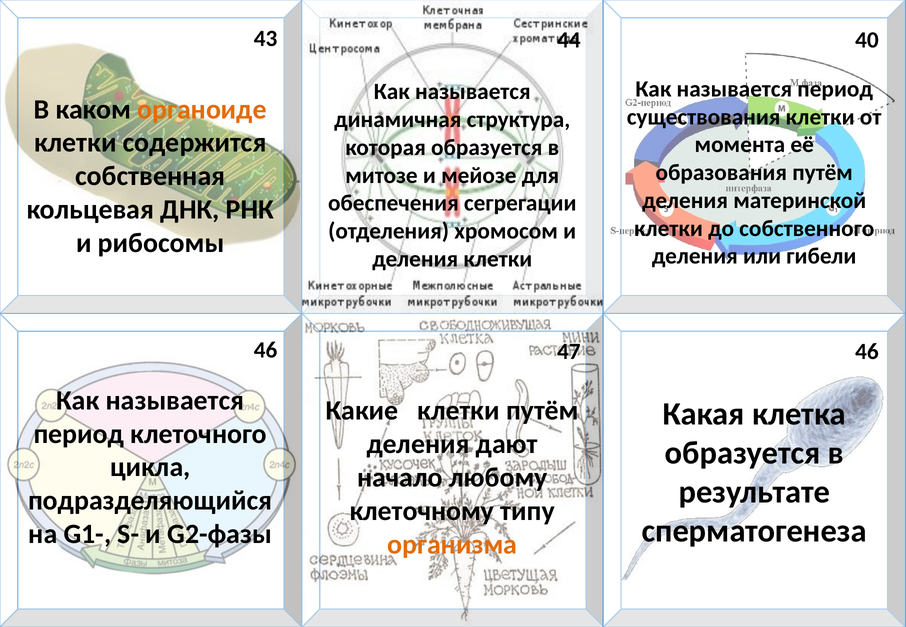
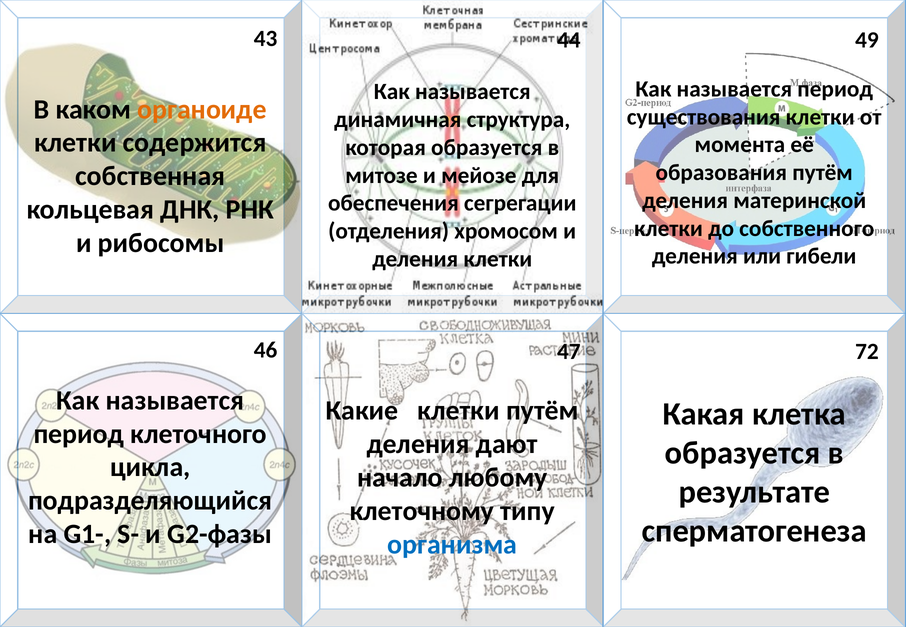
40: 40 -> 49
47 46: 46 -> 72
организма colour: orange -> blue
